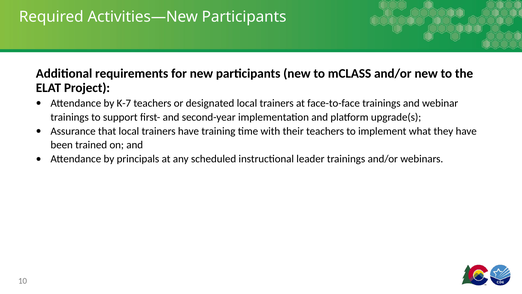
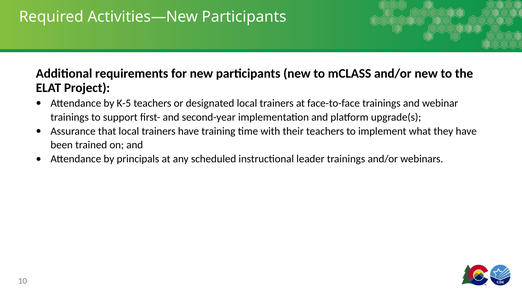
K-7: K-7 -> K-5
